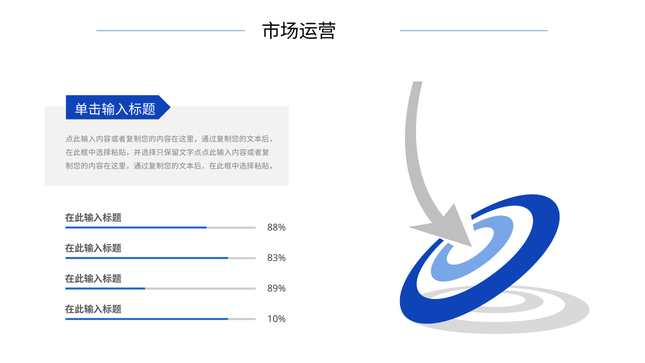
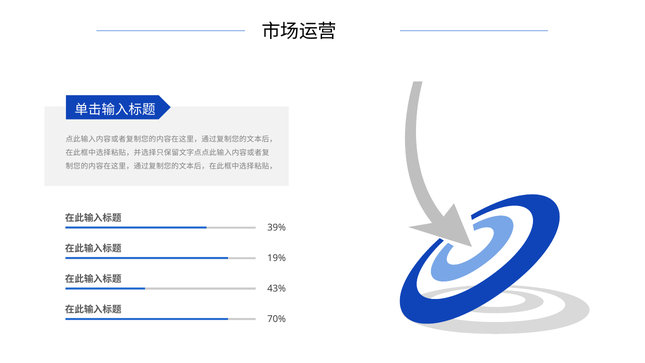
88%: 88% -> 39%
83%: 83% -> 19%
89%: 89% -> 43%
10%: 10% -> 70%
